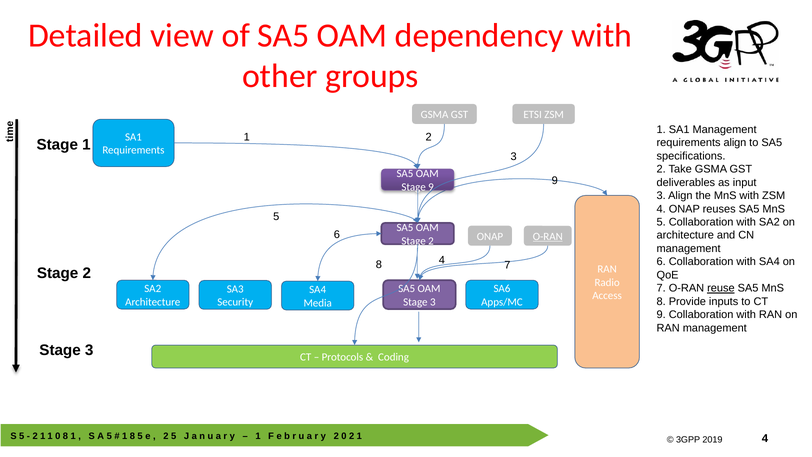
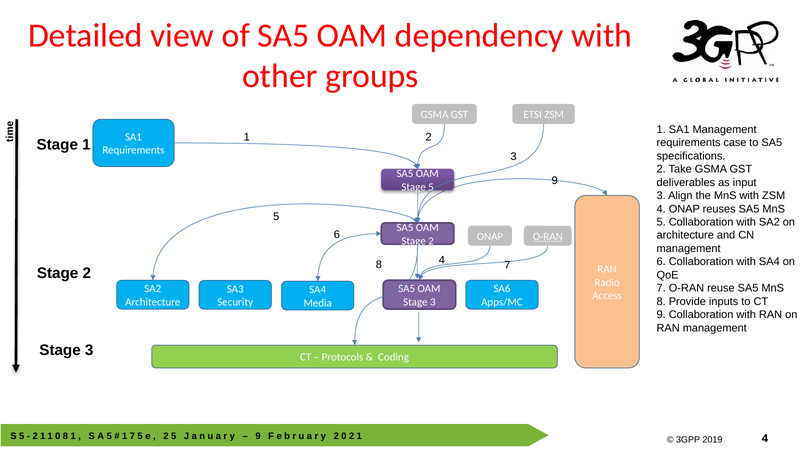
requirements align: align -> case
Stage 9: 9 -> 5
reuse underline: present -> none
1 8: 8 -> 7
1 at (258, 436): 1 -> 9
